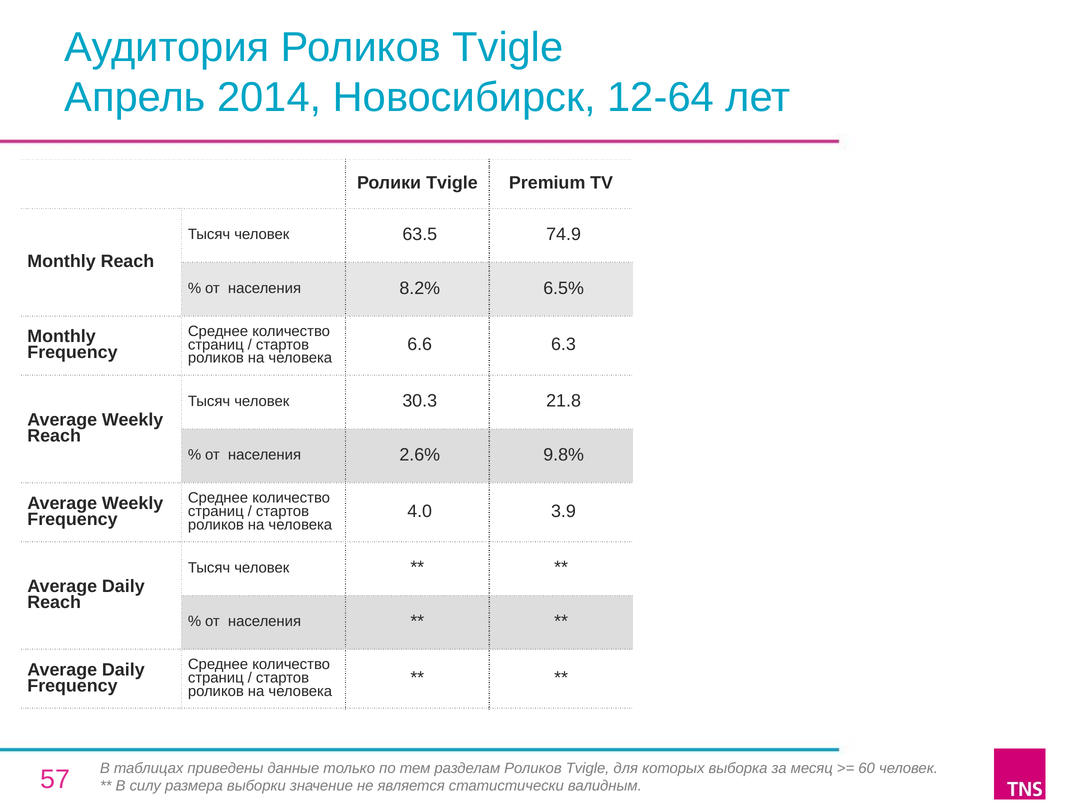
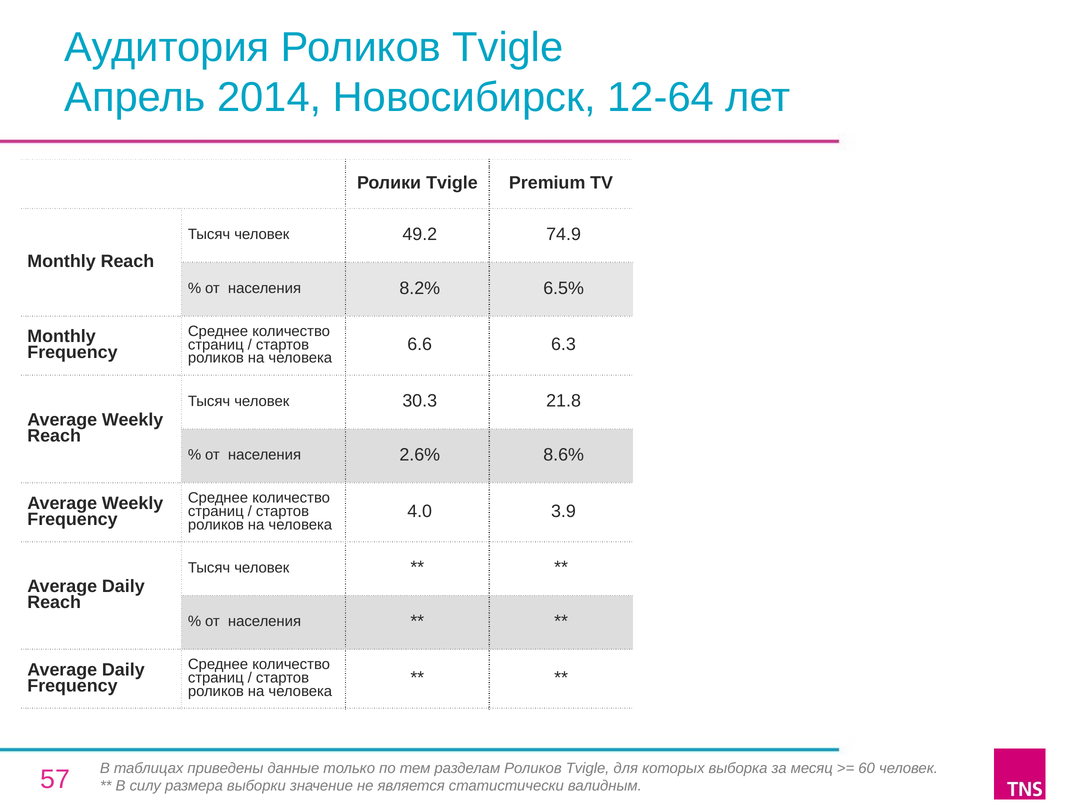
63.5: 63.5 -> 49.2
9.8%: 9.8% -> 8.6%
